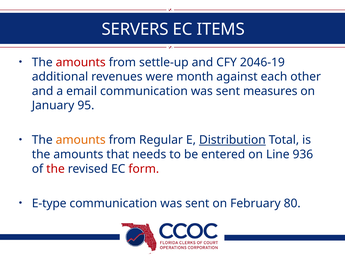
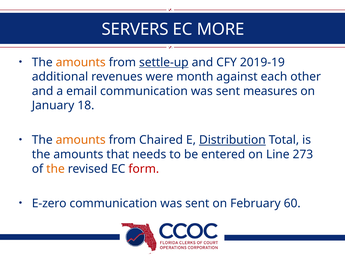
ITEMS: ITEMS -> MORE
amounts at (81, 62) colour: red -> orange
settle-up underline: none -> present
2046-19: 2046-19 -> 2019-19
95: 95 -> 18
Regular: Regular -> Chaired
936: 936 -> 273
the at (56, 169) colour: red -> orange
E-type: E-type -> E-zero
80: 80 -> 60
